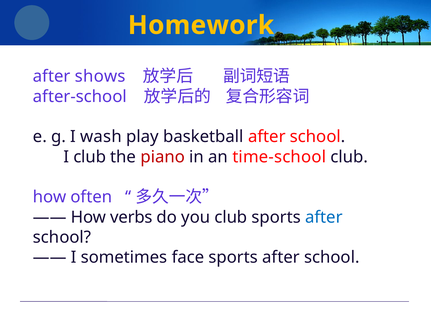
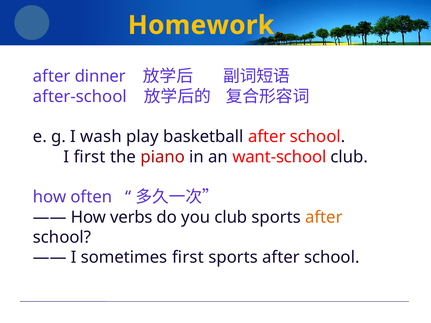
shows: shows -> dinner
I club: club -> first
time-school: time-school -> want-school
after at (324, 217) colour: blue -> orange
sometimes face: face -> first
